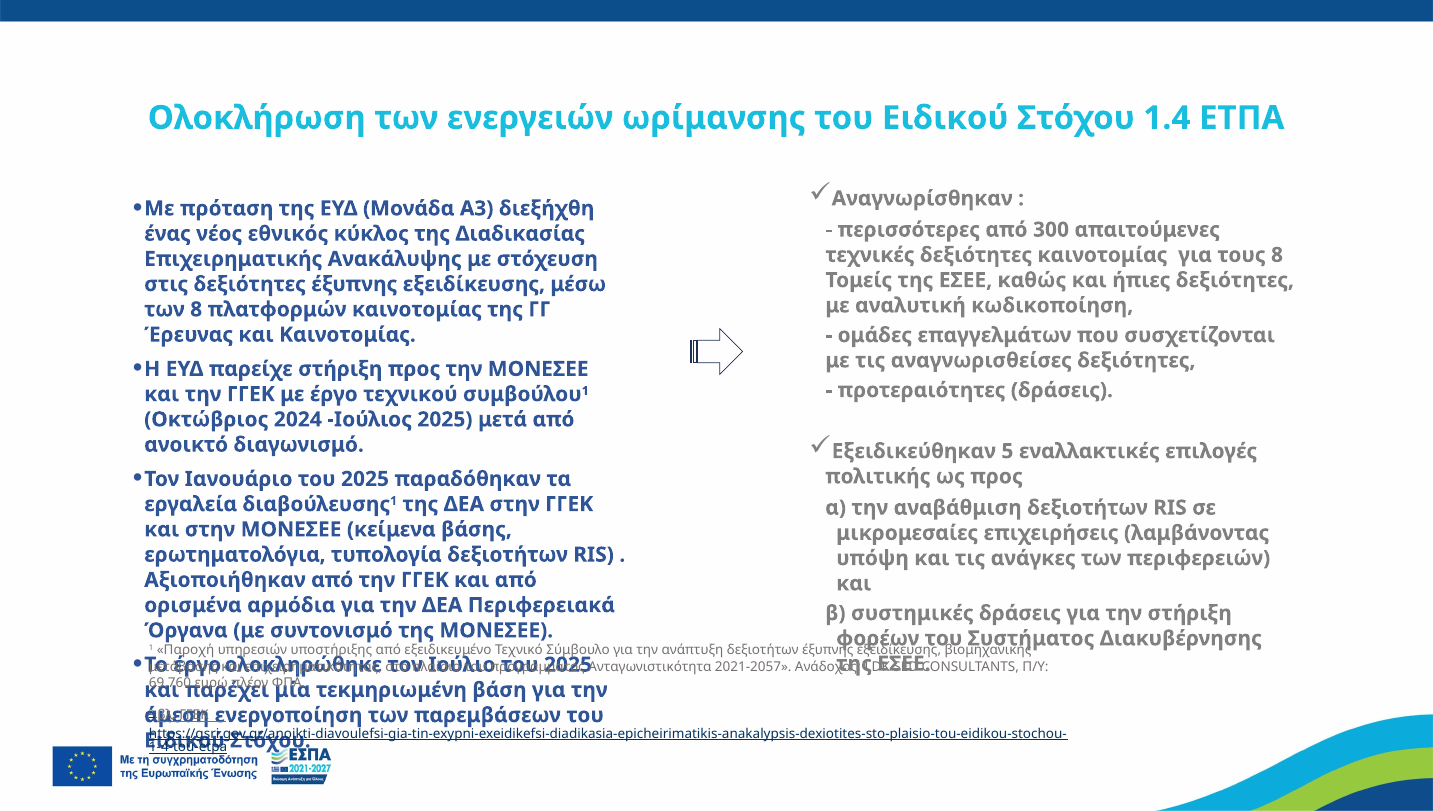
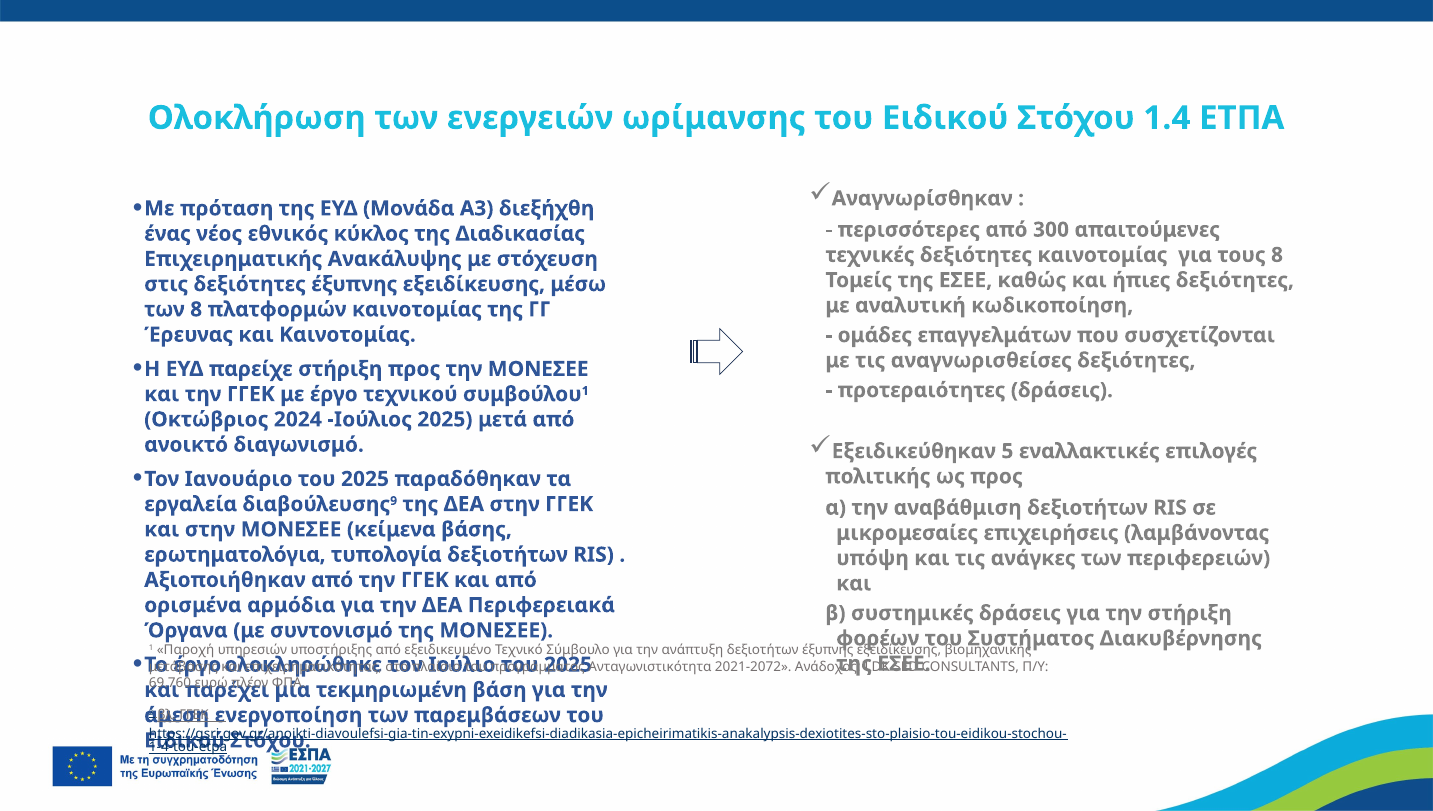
1 at (394, 501): 1 -> 9
2021-2057: 2021-2057 -> 2021-2072
